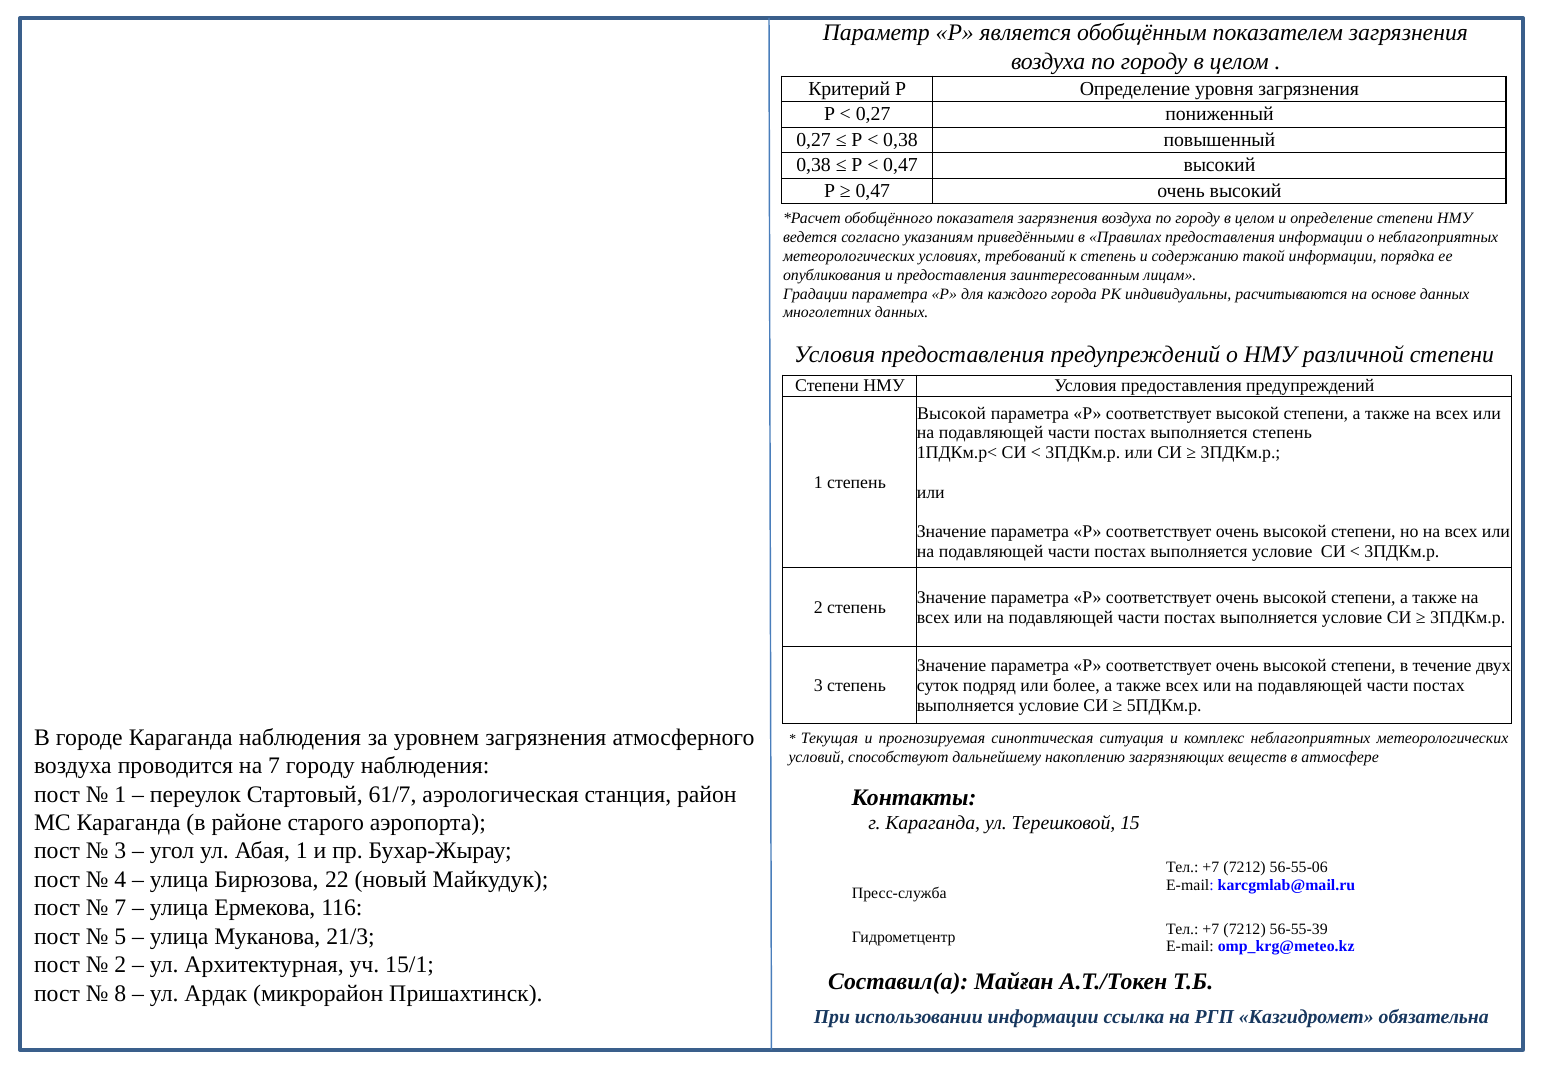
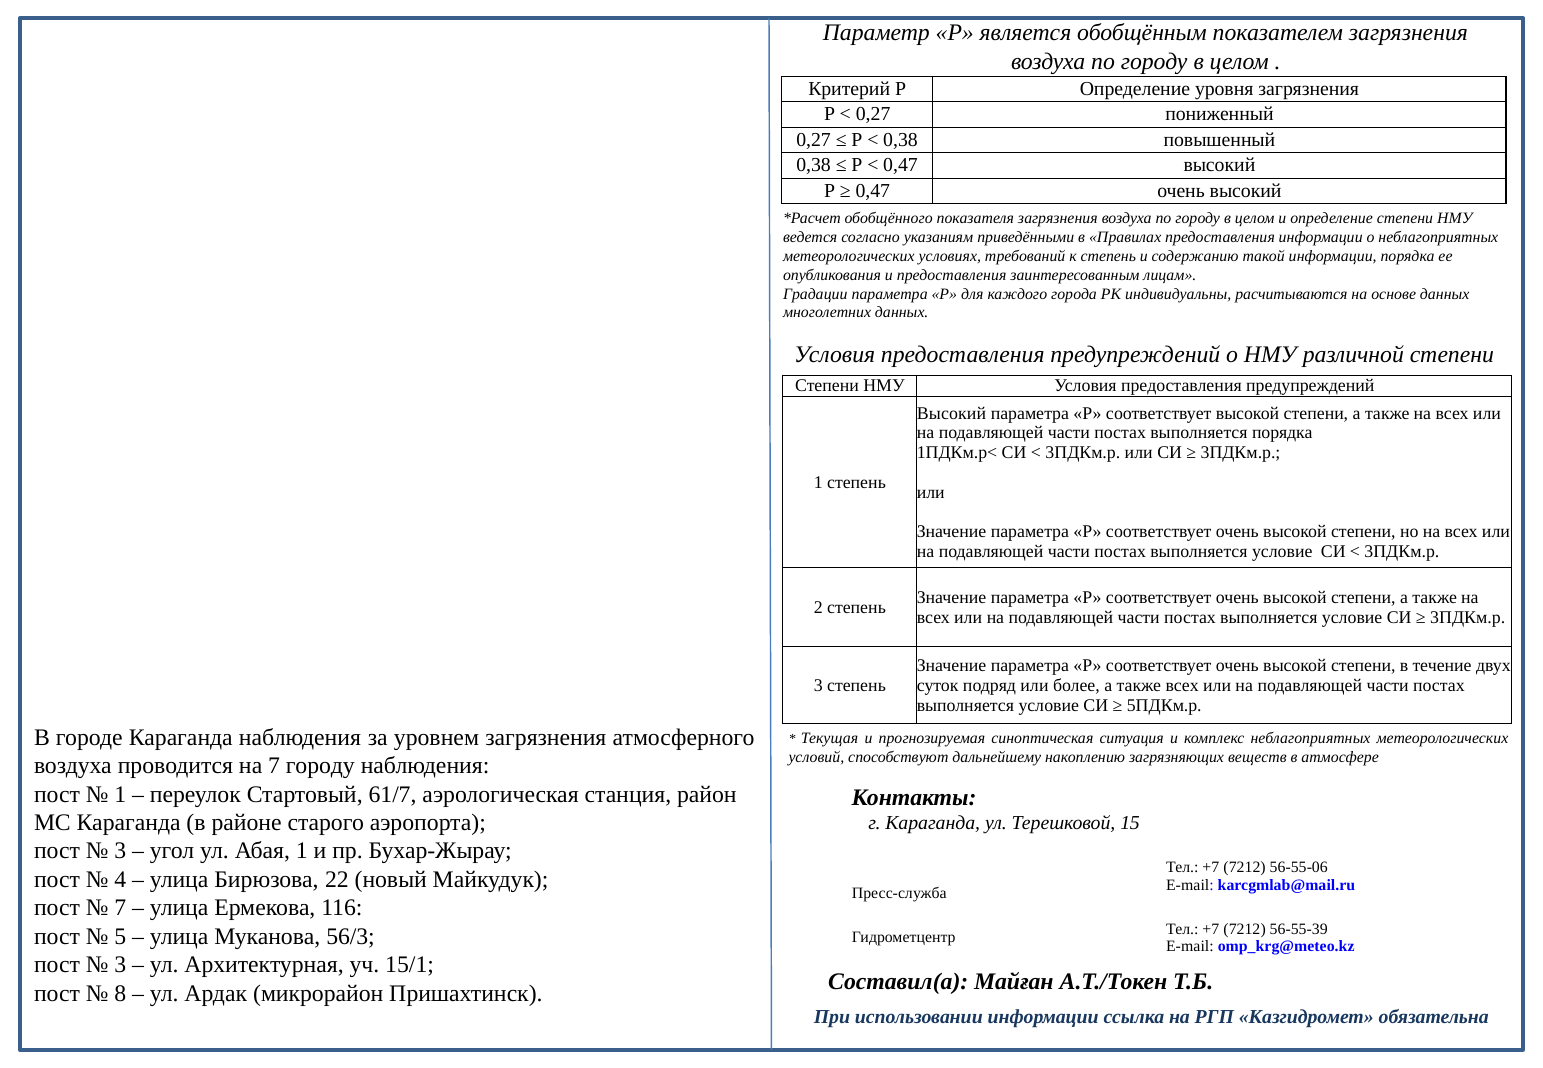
Высокой at (952, 413): Высокой -> Высокий
выполняется степень: степень -> порядка
21/3: 21/3 -> 56/3
2 at (120, 965): 2 -> 3
